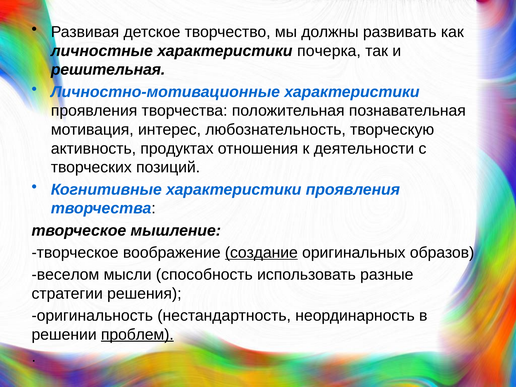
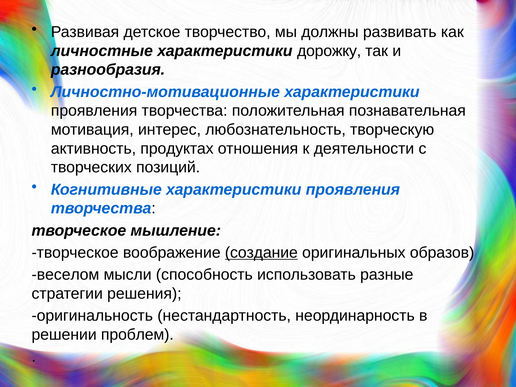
почерка: почерка -> дорожку
решительная: решительная -> разнообразия
проблем underline: present -> none
